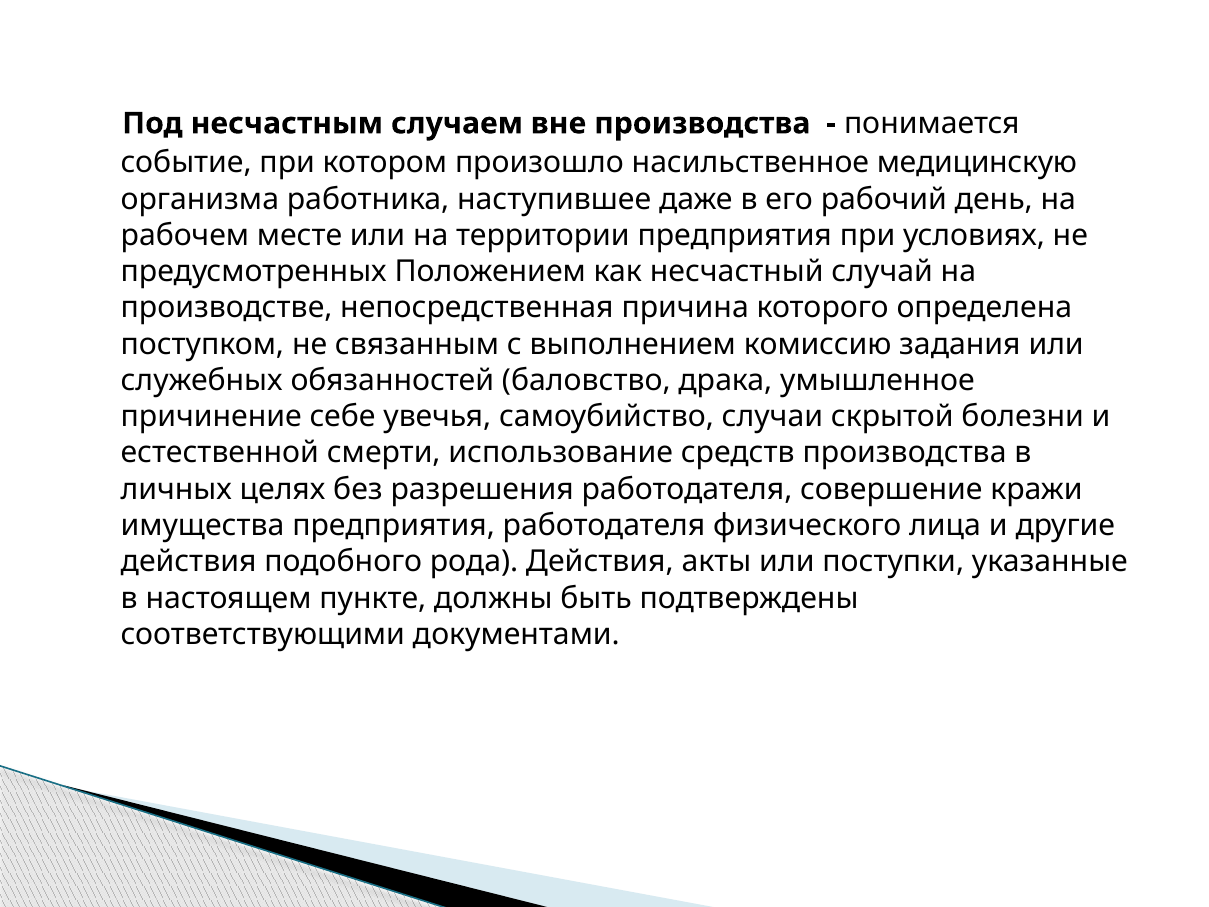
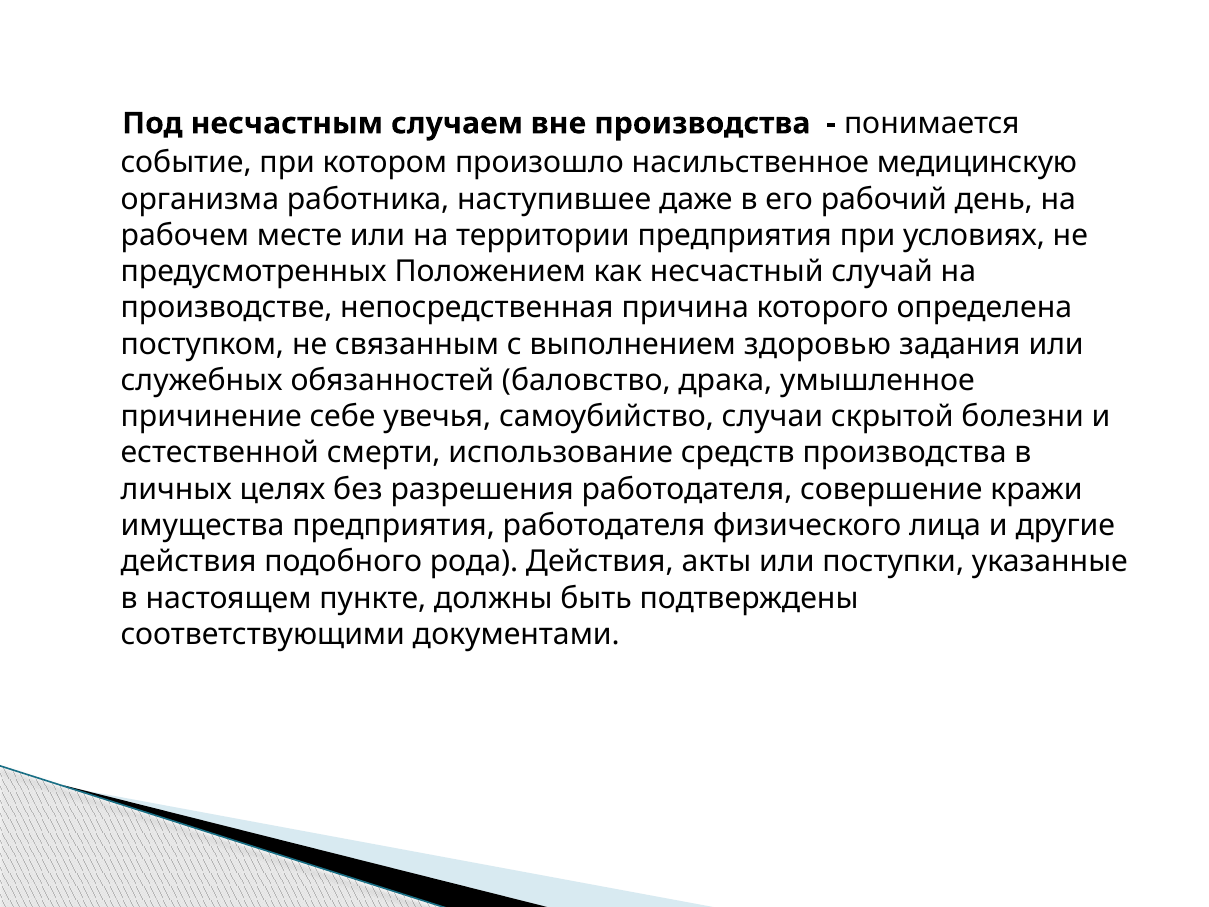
комиссию: комиссию -> здоровью
